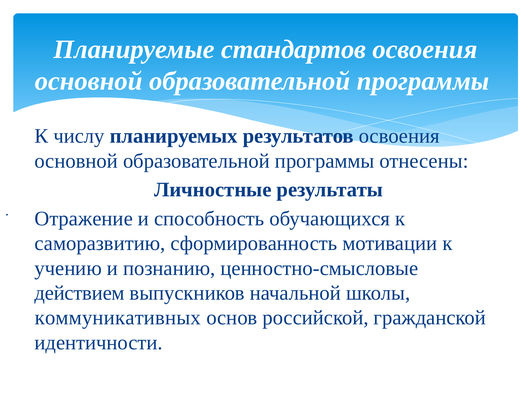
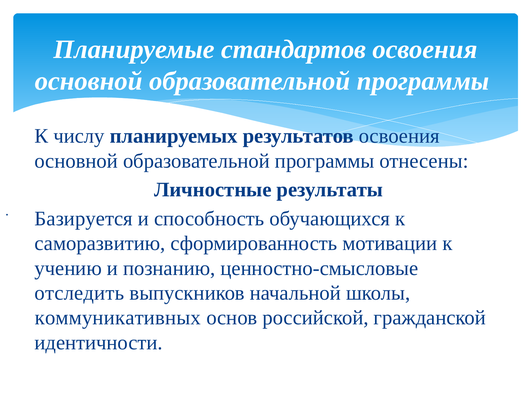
Отражение: Отражение -> Базируется
действием: действием -> отследить
